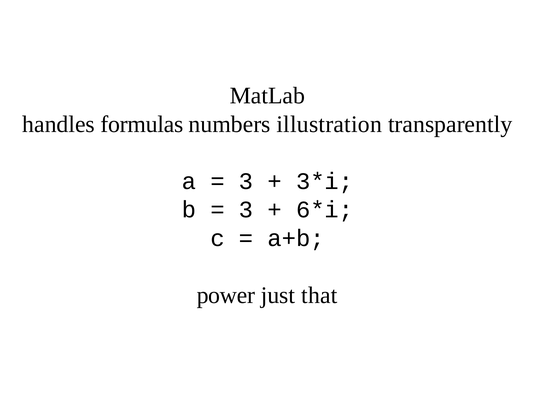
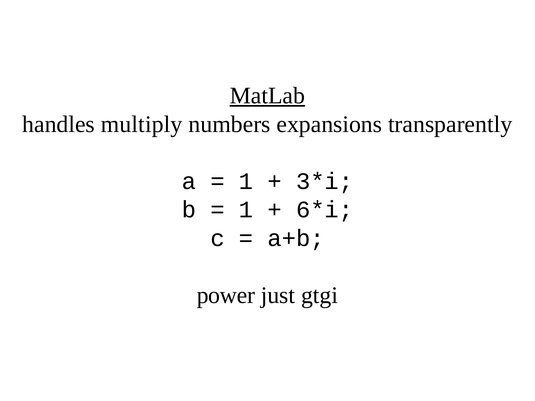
MatLab underline: none -> present
formulas: formulas -> multiply
illustration: illustration -> expansions
3 at (246, 181): 3 -> 1
3 at (246, 210): 3 -> 1
that: that -> gtgi
